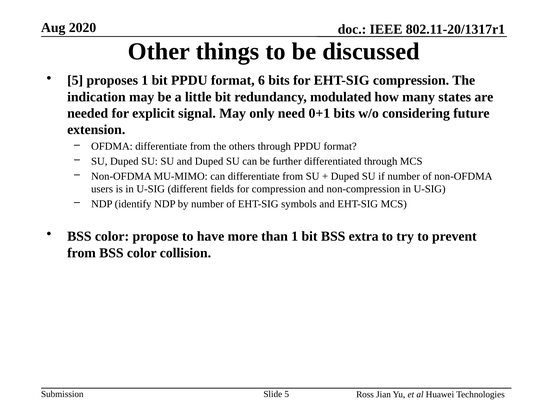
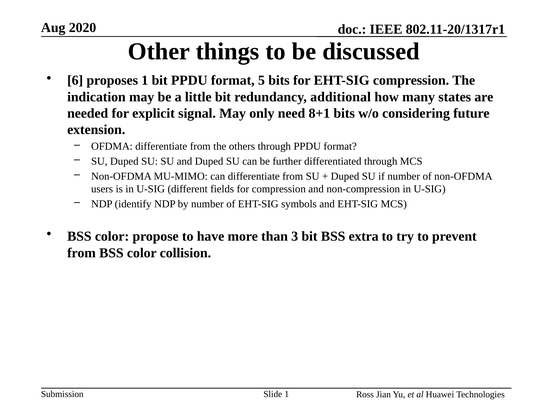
5 at (75, 80): 5 -> 6
6: 6 -> 5
modulated: modulated -> additional
0+1: 0+1 -> 8+1
than 1: 1 -> 3
Slide 5: 5 -> 1
